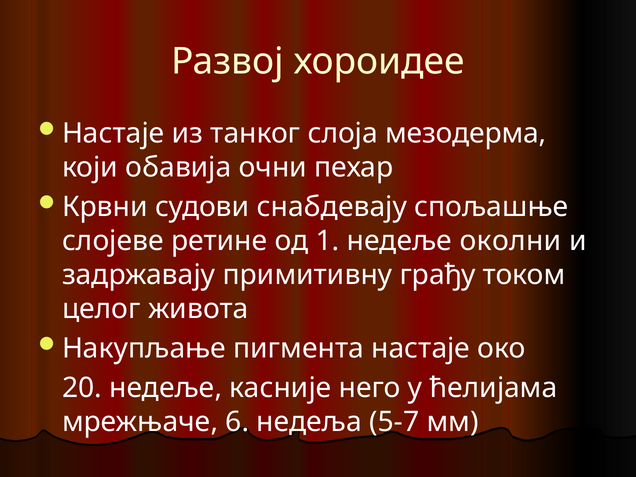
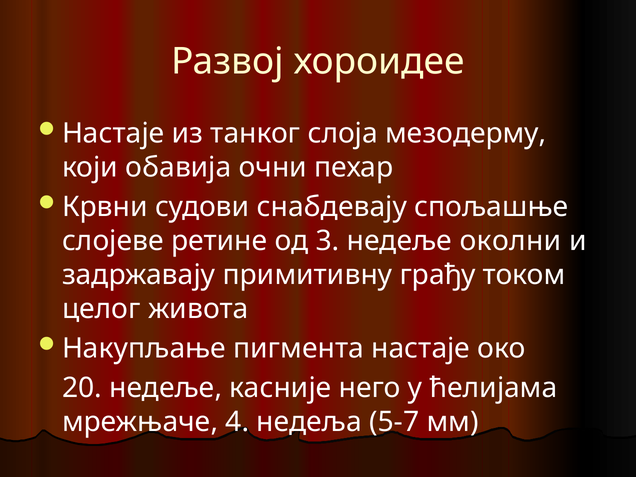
мезодерма: мезодерма -> мезодерму
1: 1 -> 3
6: 6 -> 4
